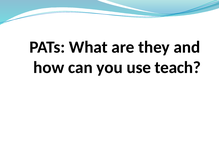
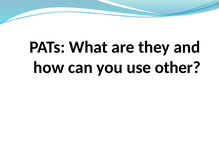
teach: teach -> other
